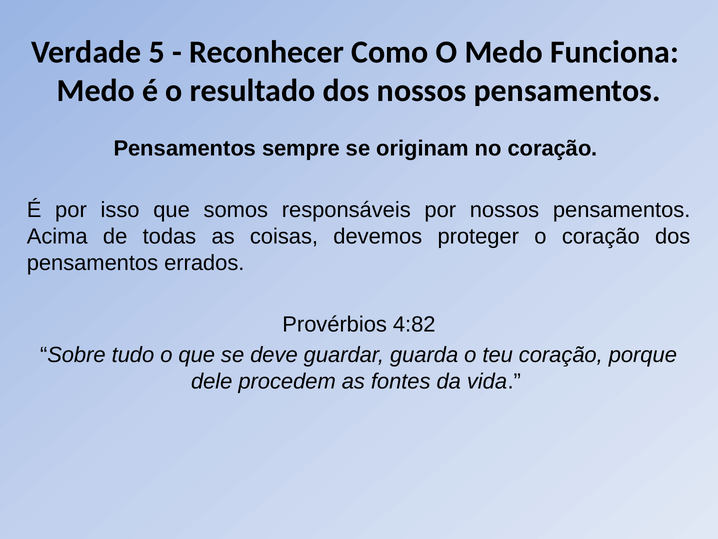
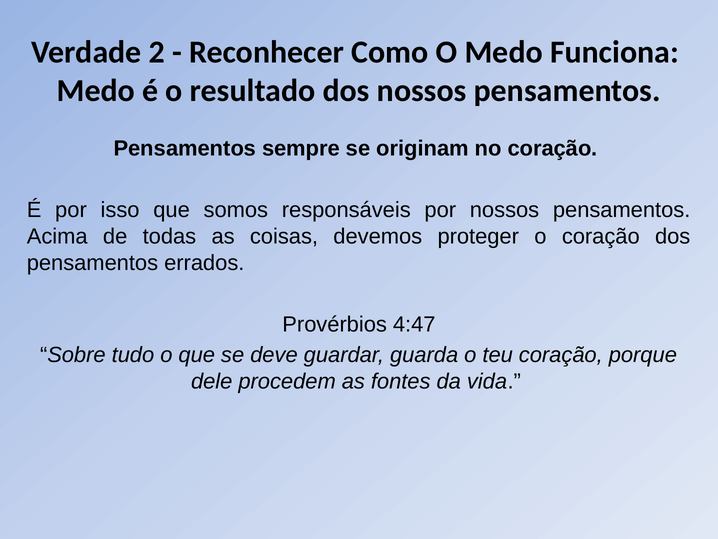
5: 5 -> 2
4:82: 4:82 -> 4:47
